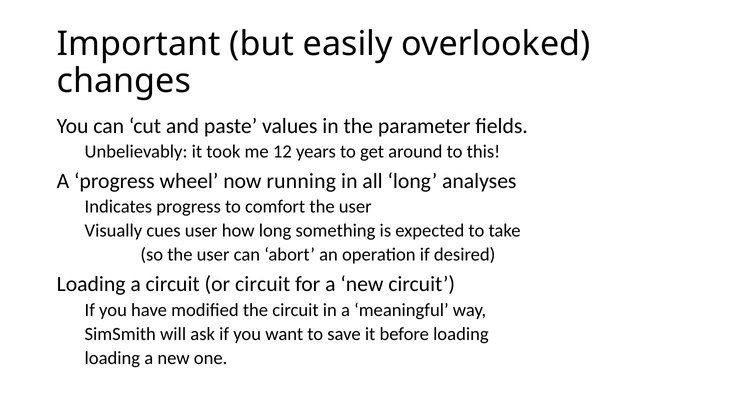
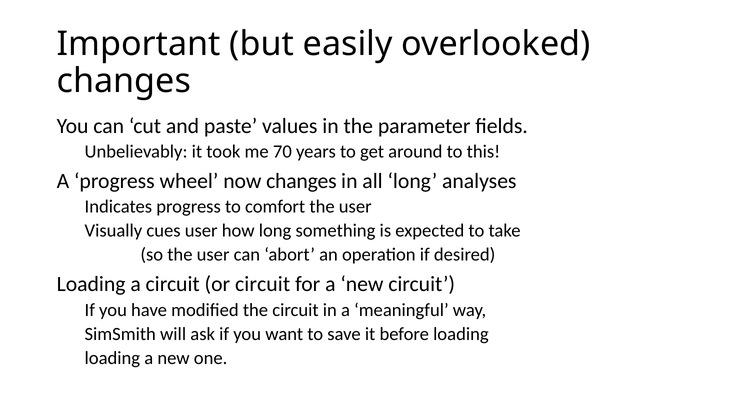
12: 12 -> 70
now running: running -> changes
